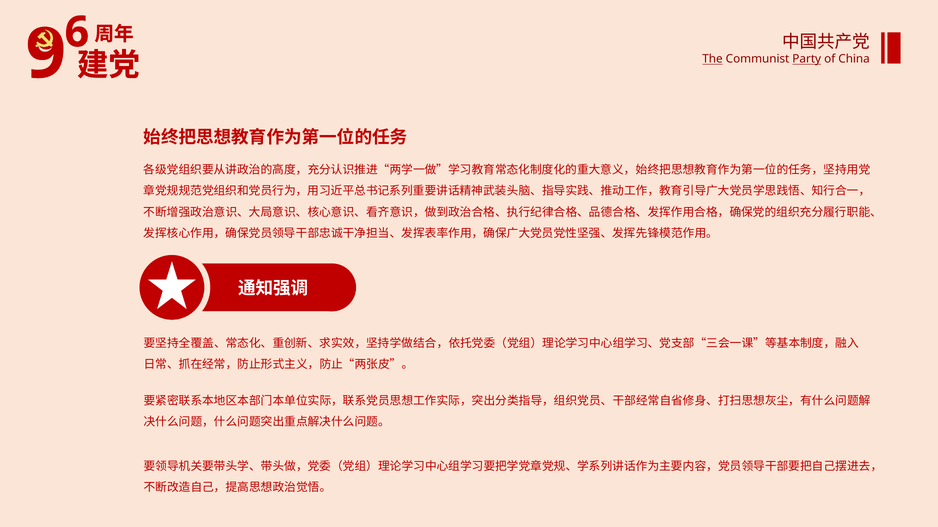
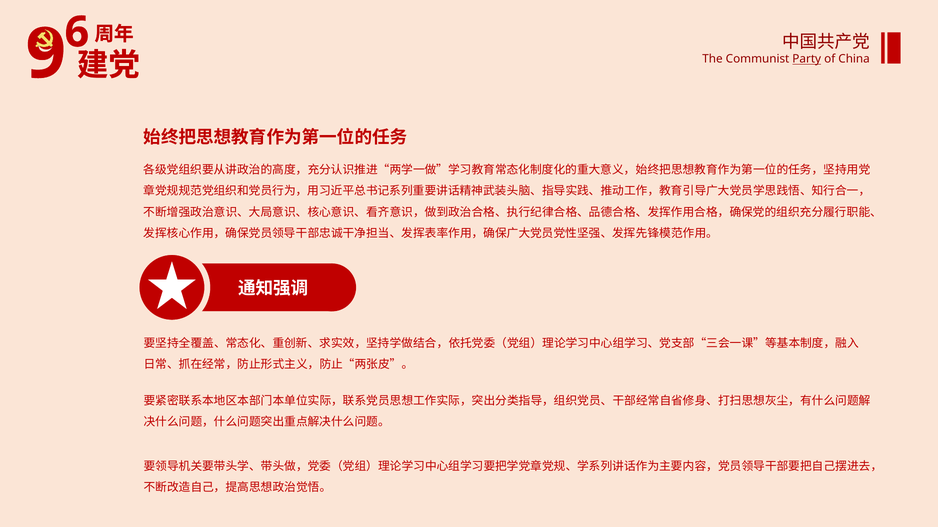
The underline: present -> none
